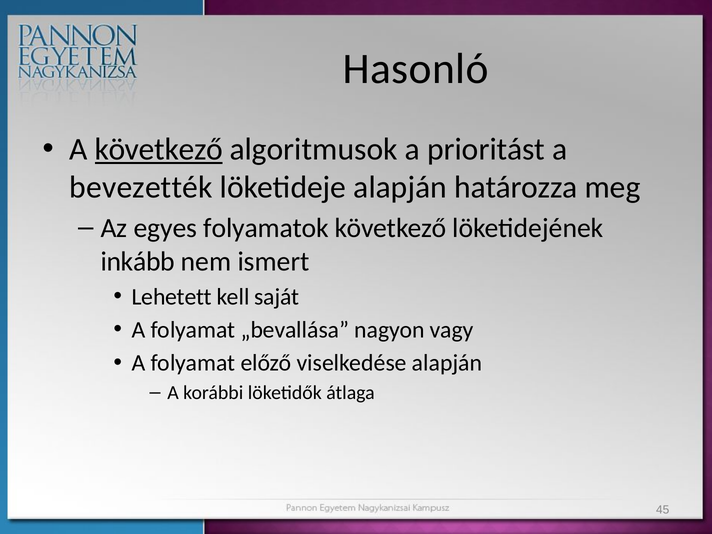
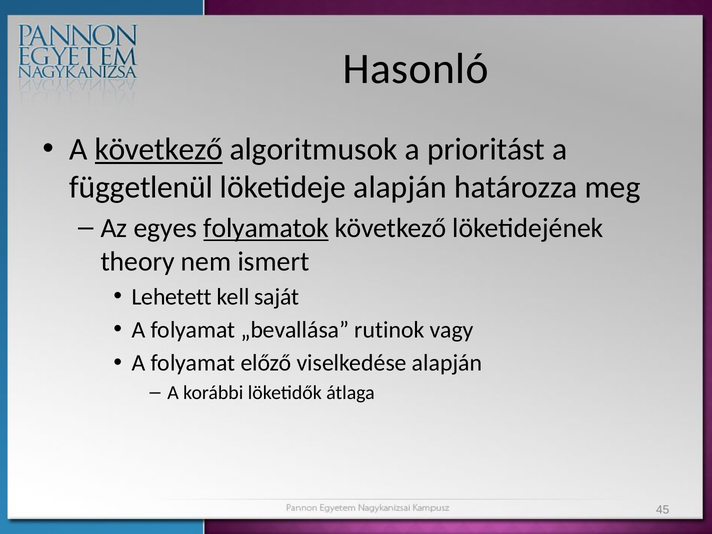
bevezették: bevezették -> függetlenül
folyamatok underline: none -> present
inkább: inkább -> theory
nagyon: nagyon -> rutinok
